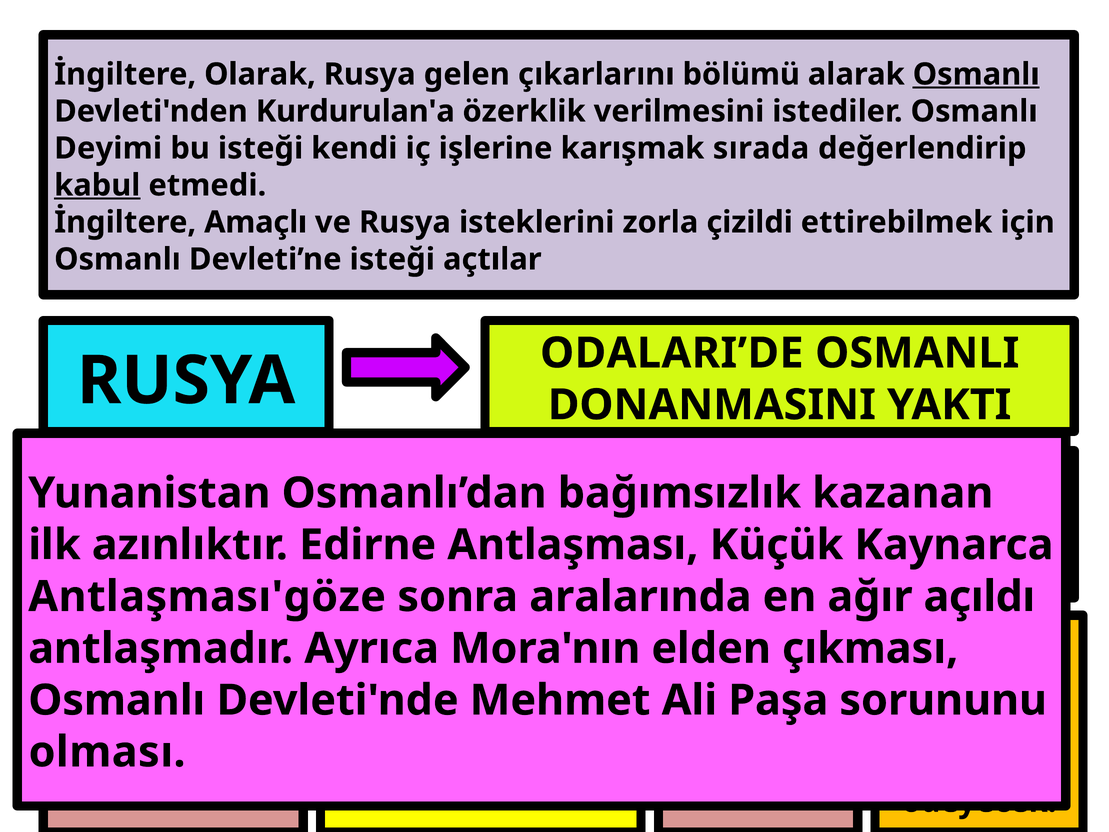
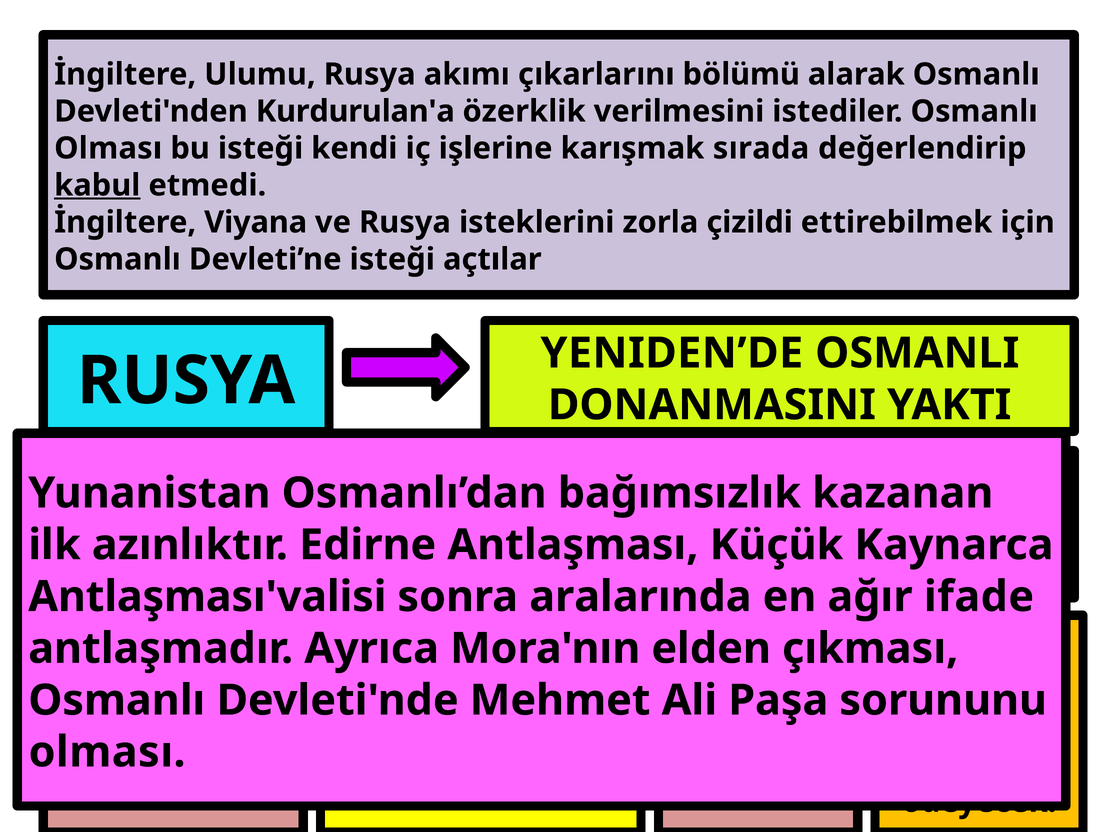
Olarak: Olarak -> Ulumu
gelen: gelen -> akımı
Osmanlı at (976, 74) underline: present -> none
Deyimi at (108, 148): Deyimi -> Olması
Amaçlı: Amaçlı -> Viyana
ODALARI’DE: ODALARI’DE -> YENIDEN’DE
Antlaşması'göze: Antlaşması'göze -> Antlaşması'valisi
açıldı: açıldı -> ifade
